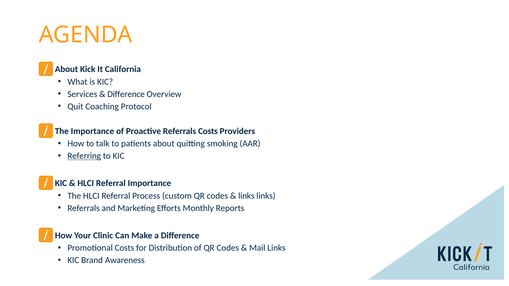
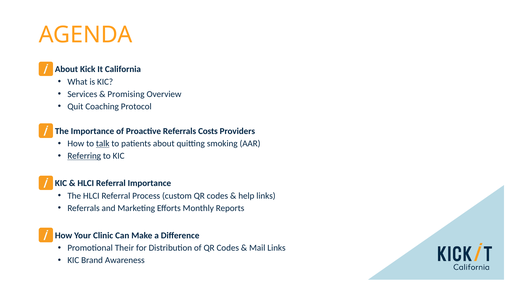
Difference at (126, 94): Difference -> Promising
talk underline: none -> present
links at (246, 196): links -> help
Promotional Costs: Costs -> Their
